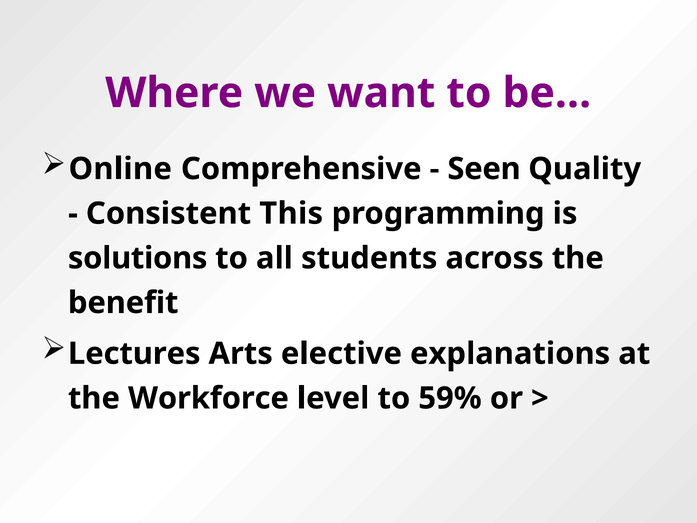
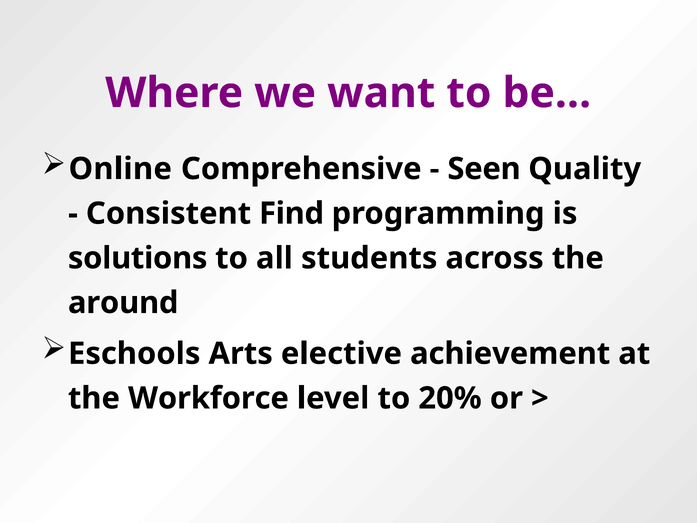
This: This -> Find
benefit: benefit -> around
Lectures: Lectures -> Eschools
explanations: explanations -> achievement
59%: 59% -> 20%
